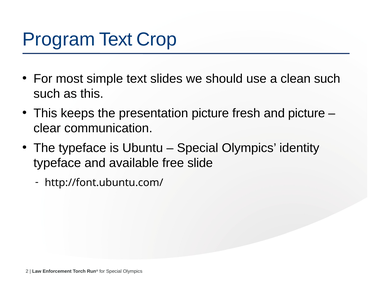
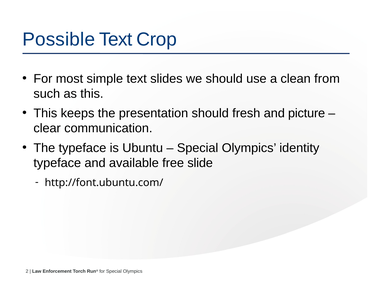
Program: Program -> Possible
clean such: such -> from
presentation picture: picture -> should
